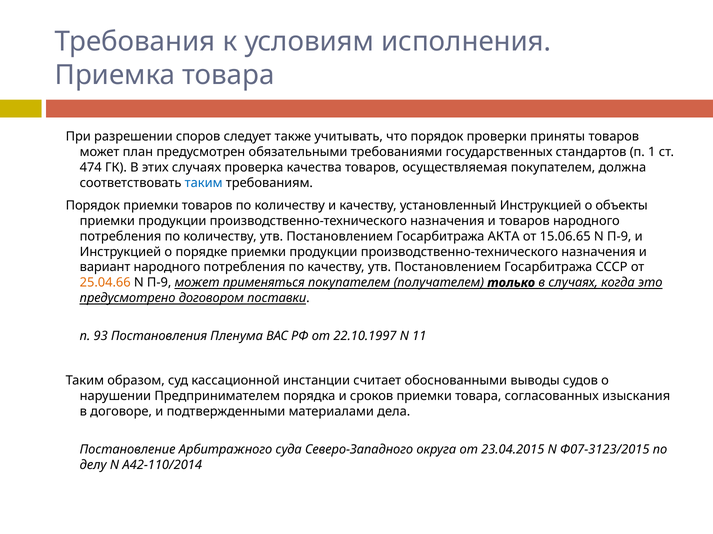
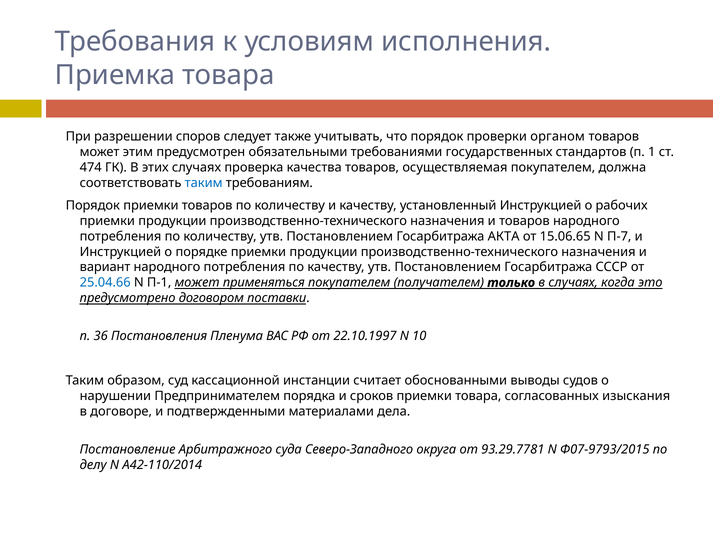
приняты: приняты -> органом
план: план -> этим
объекты: объекты -> рабочих
15.06.65 N П-9: П-9 -> П-7
25.04.66 colour: orange -> blue
П-9 at (159, 283): П-9 -> П-1
93: 93 -> 36
11: 11 -> 10
23.04.2015: 23.04.2015 -> 93.29.7781
Ф07-3123/2015: Ф07-3123/2015 -> Ф07-9793/2015
